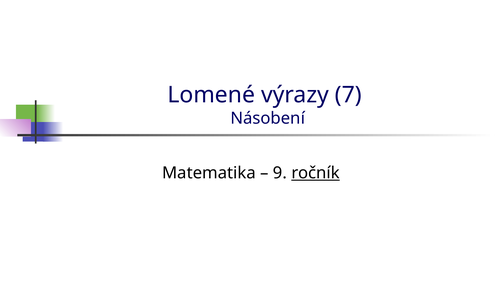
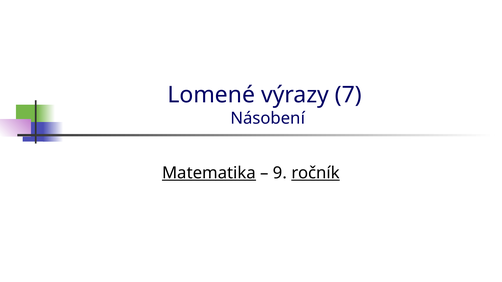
Matematika underline: none -> present
